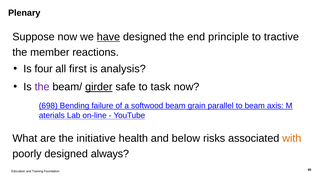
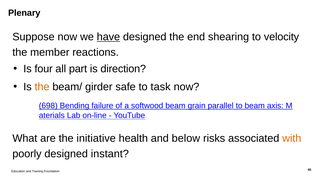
principle: principle -> shearing
tractive: tractive -> velocity
first: first -> part
analysis: analysis -> direction
the at (42, 87) colour: purple -> orange
girder underline: present -> none
always: always -> instant
